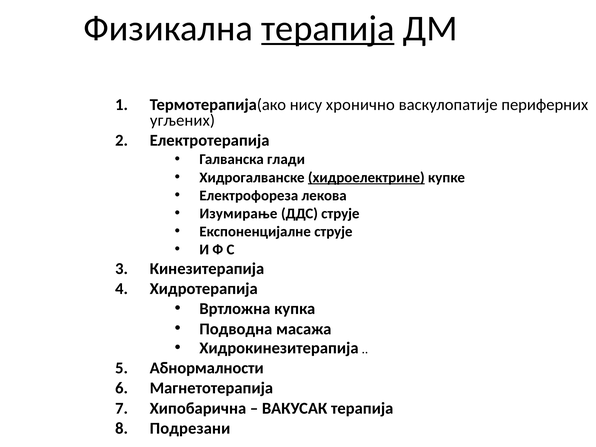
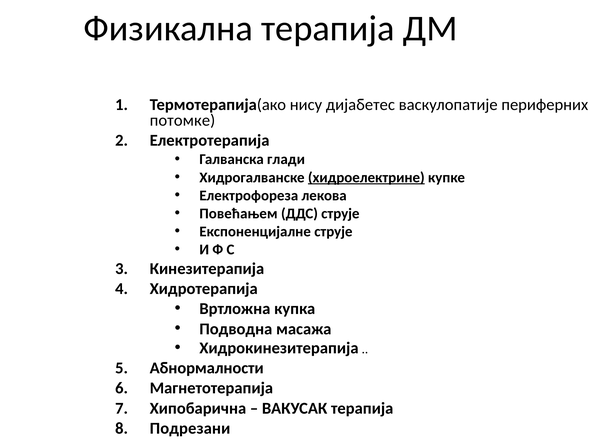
терапија at (328, 28) underline: present -> none
хронично: хронично -> дијабетес
угљених: угљених -> потомке
Изумирање: Изумирање -> Повећањем
